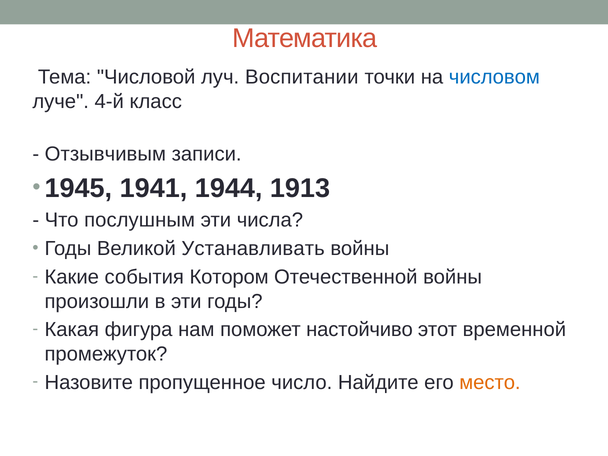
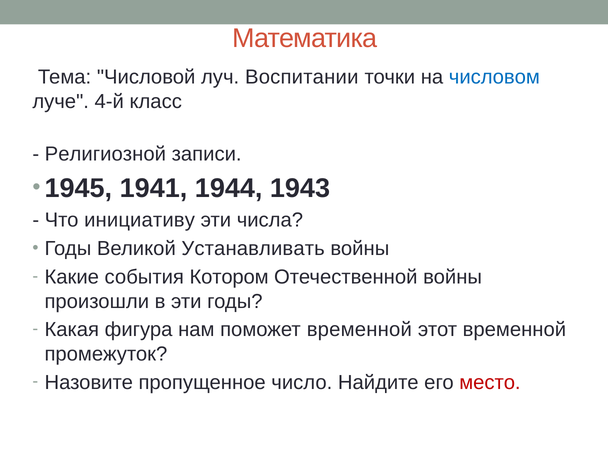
Отзывчивым: Отзывчивым -> Религиозной
1913: 1913 -> 1943
послушным: послушным -> инициативу
поможет настойчиво: настойчиво -> временной
место colour: orange -> red
